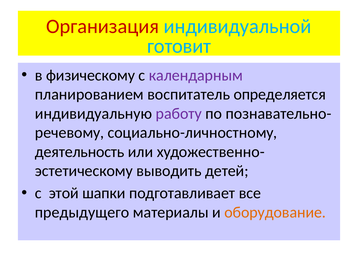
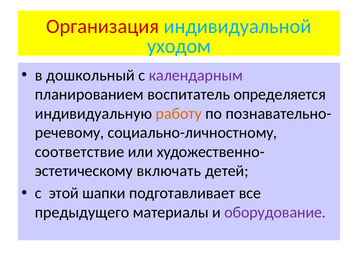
готовит: готовит -> уходом
физическому: физическому -> дошкольный
работу colour: purple -> orange
деятельность: деятельность -> соответствие
выводить: выводить -> включать
оборудование colour: orange -> purple
